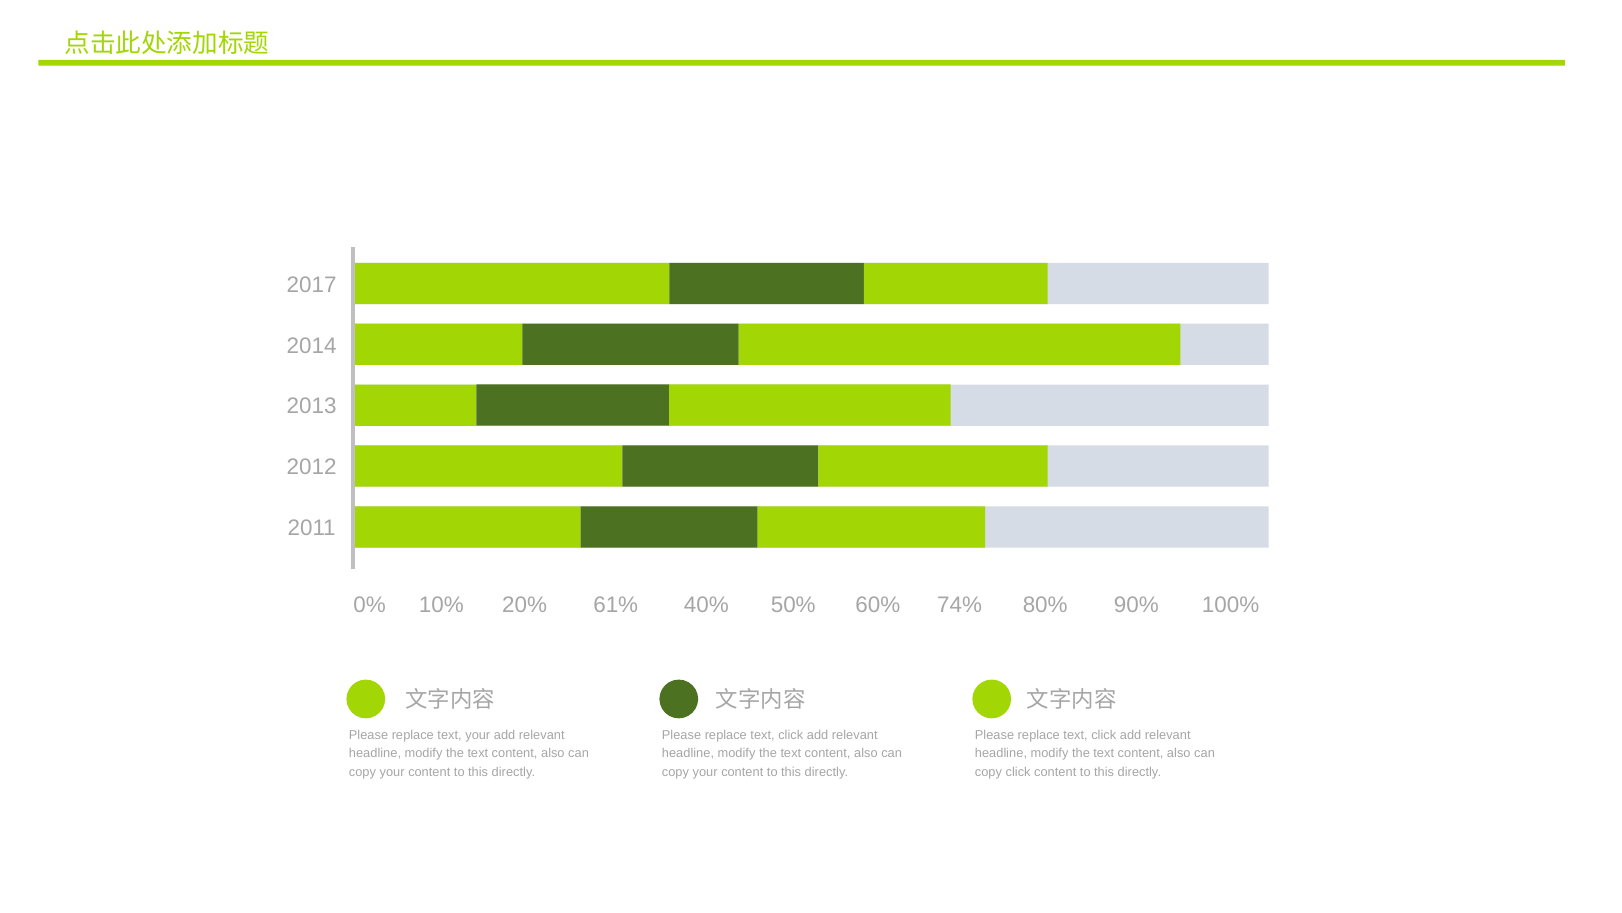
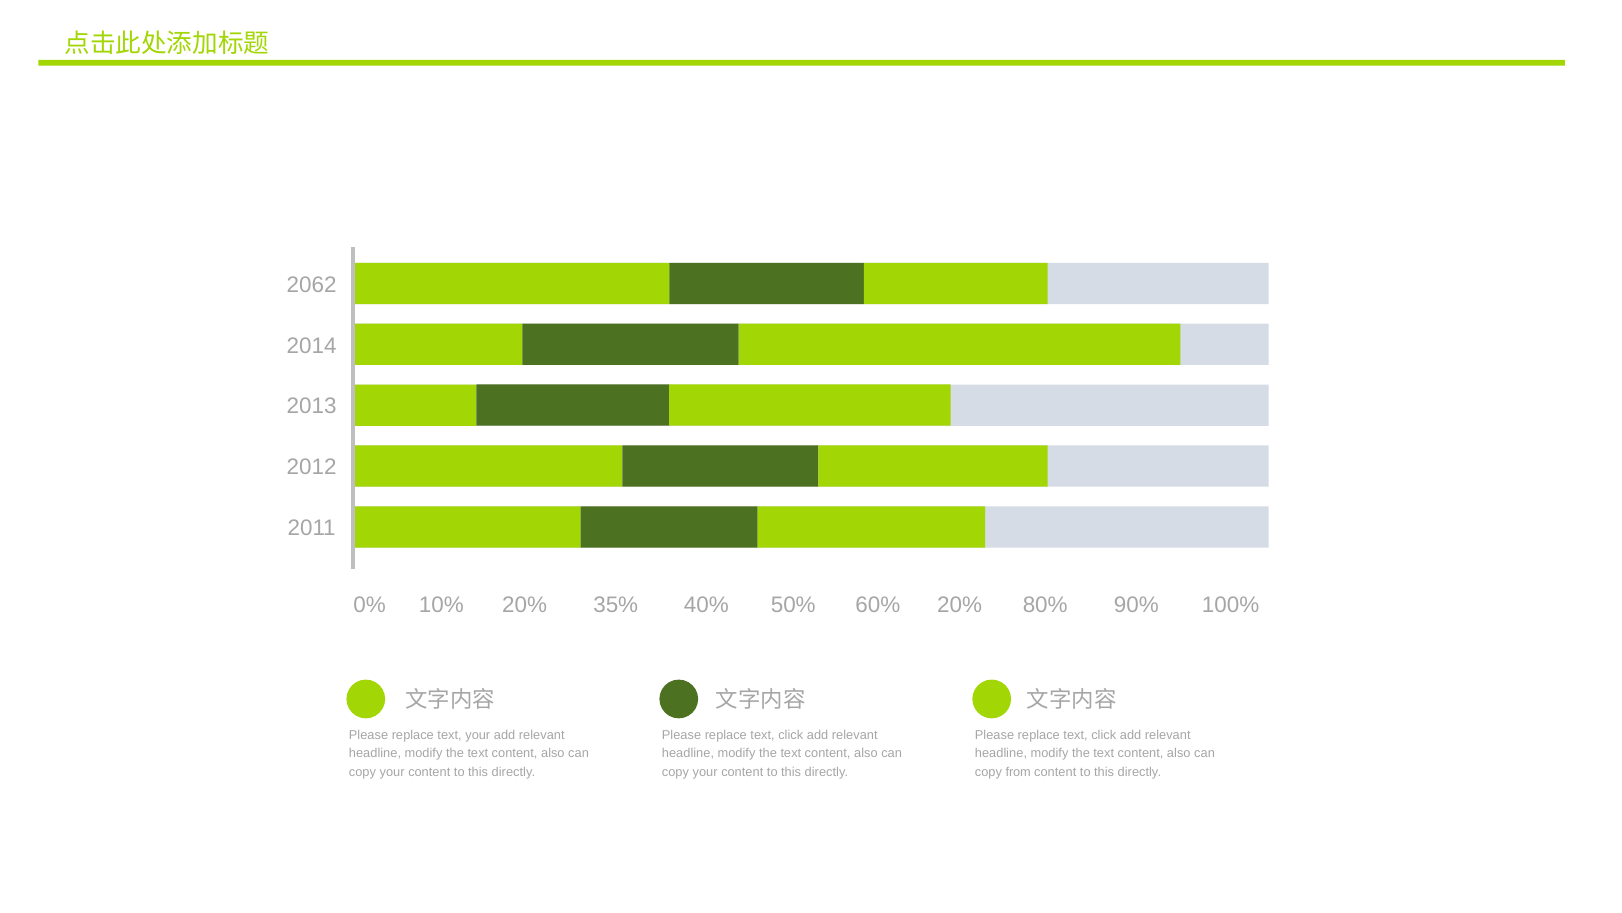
2017: 2017 -> 2062
61%: 61% -> 35%
20% 74%: 74% -> 20%
copy click: click -> from
